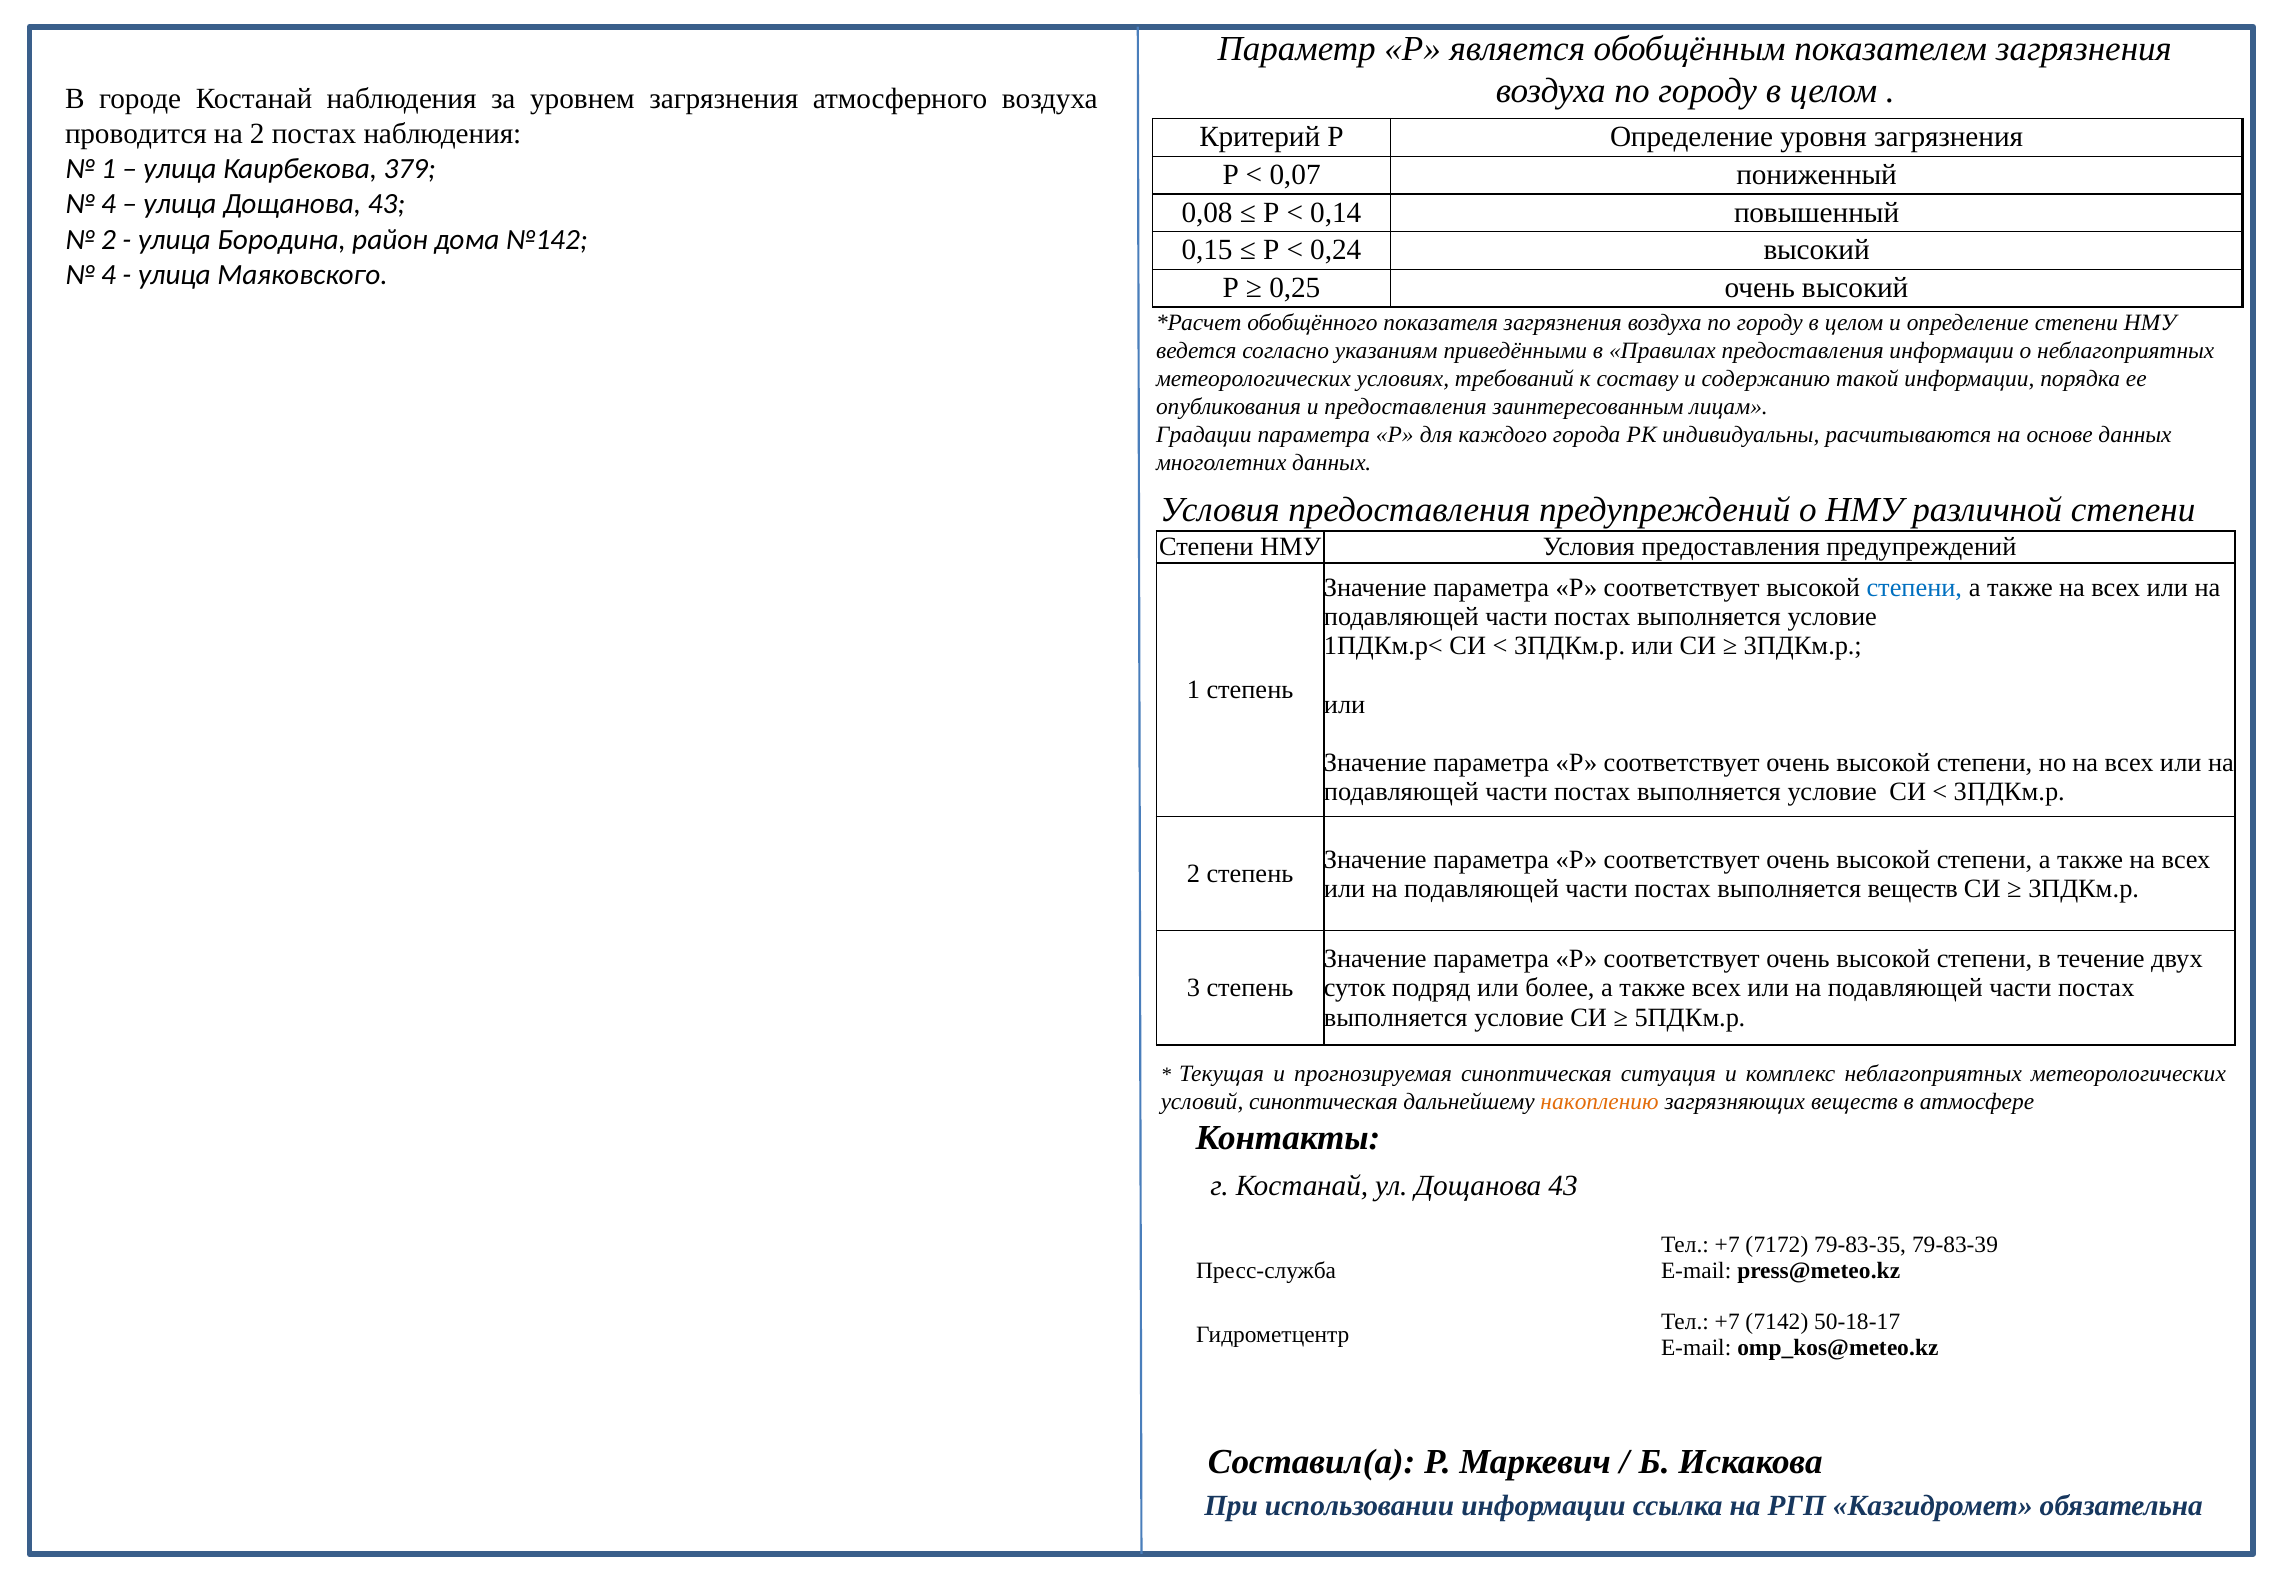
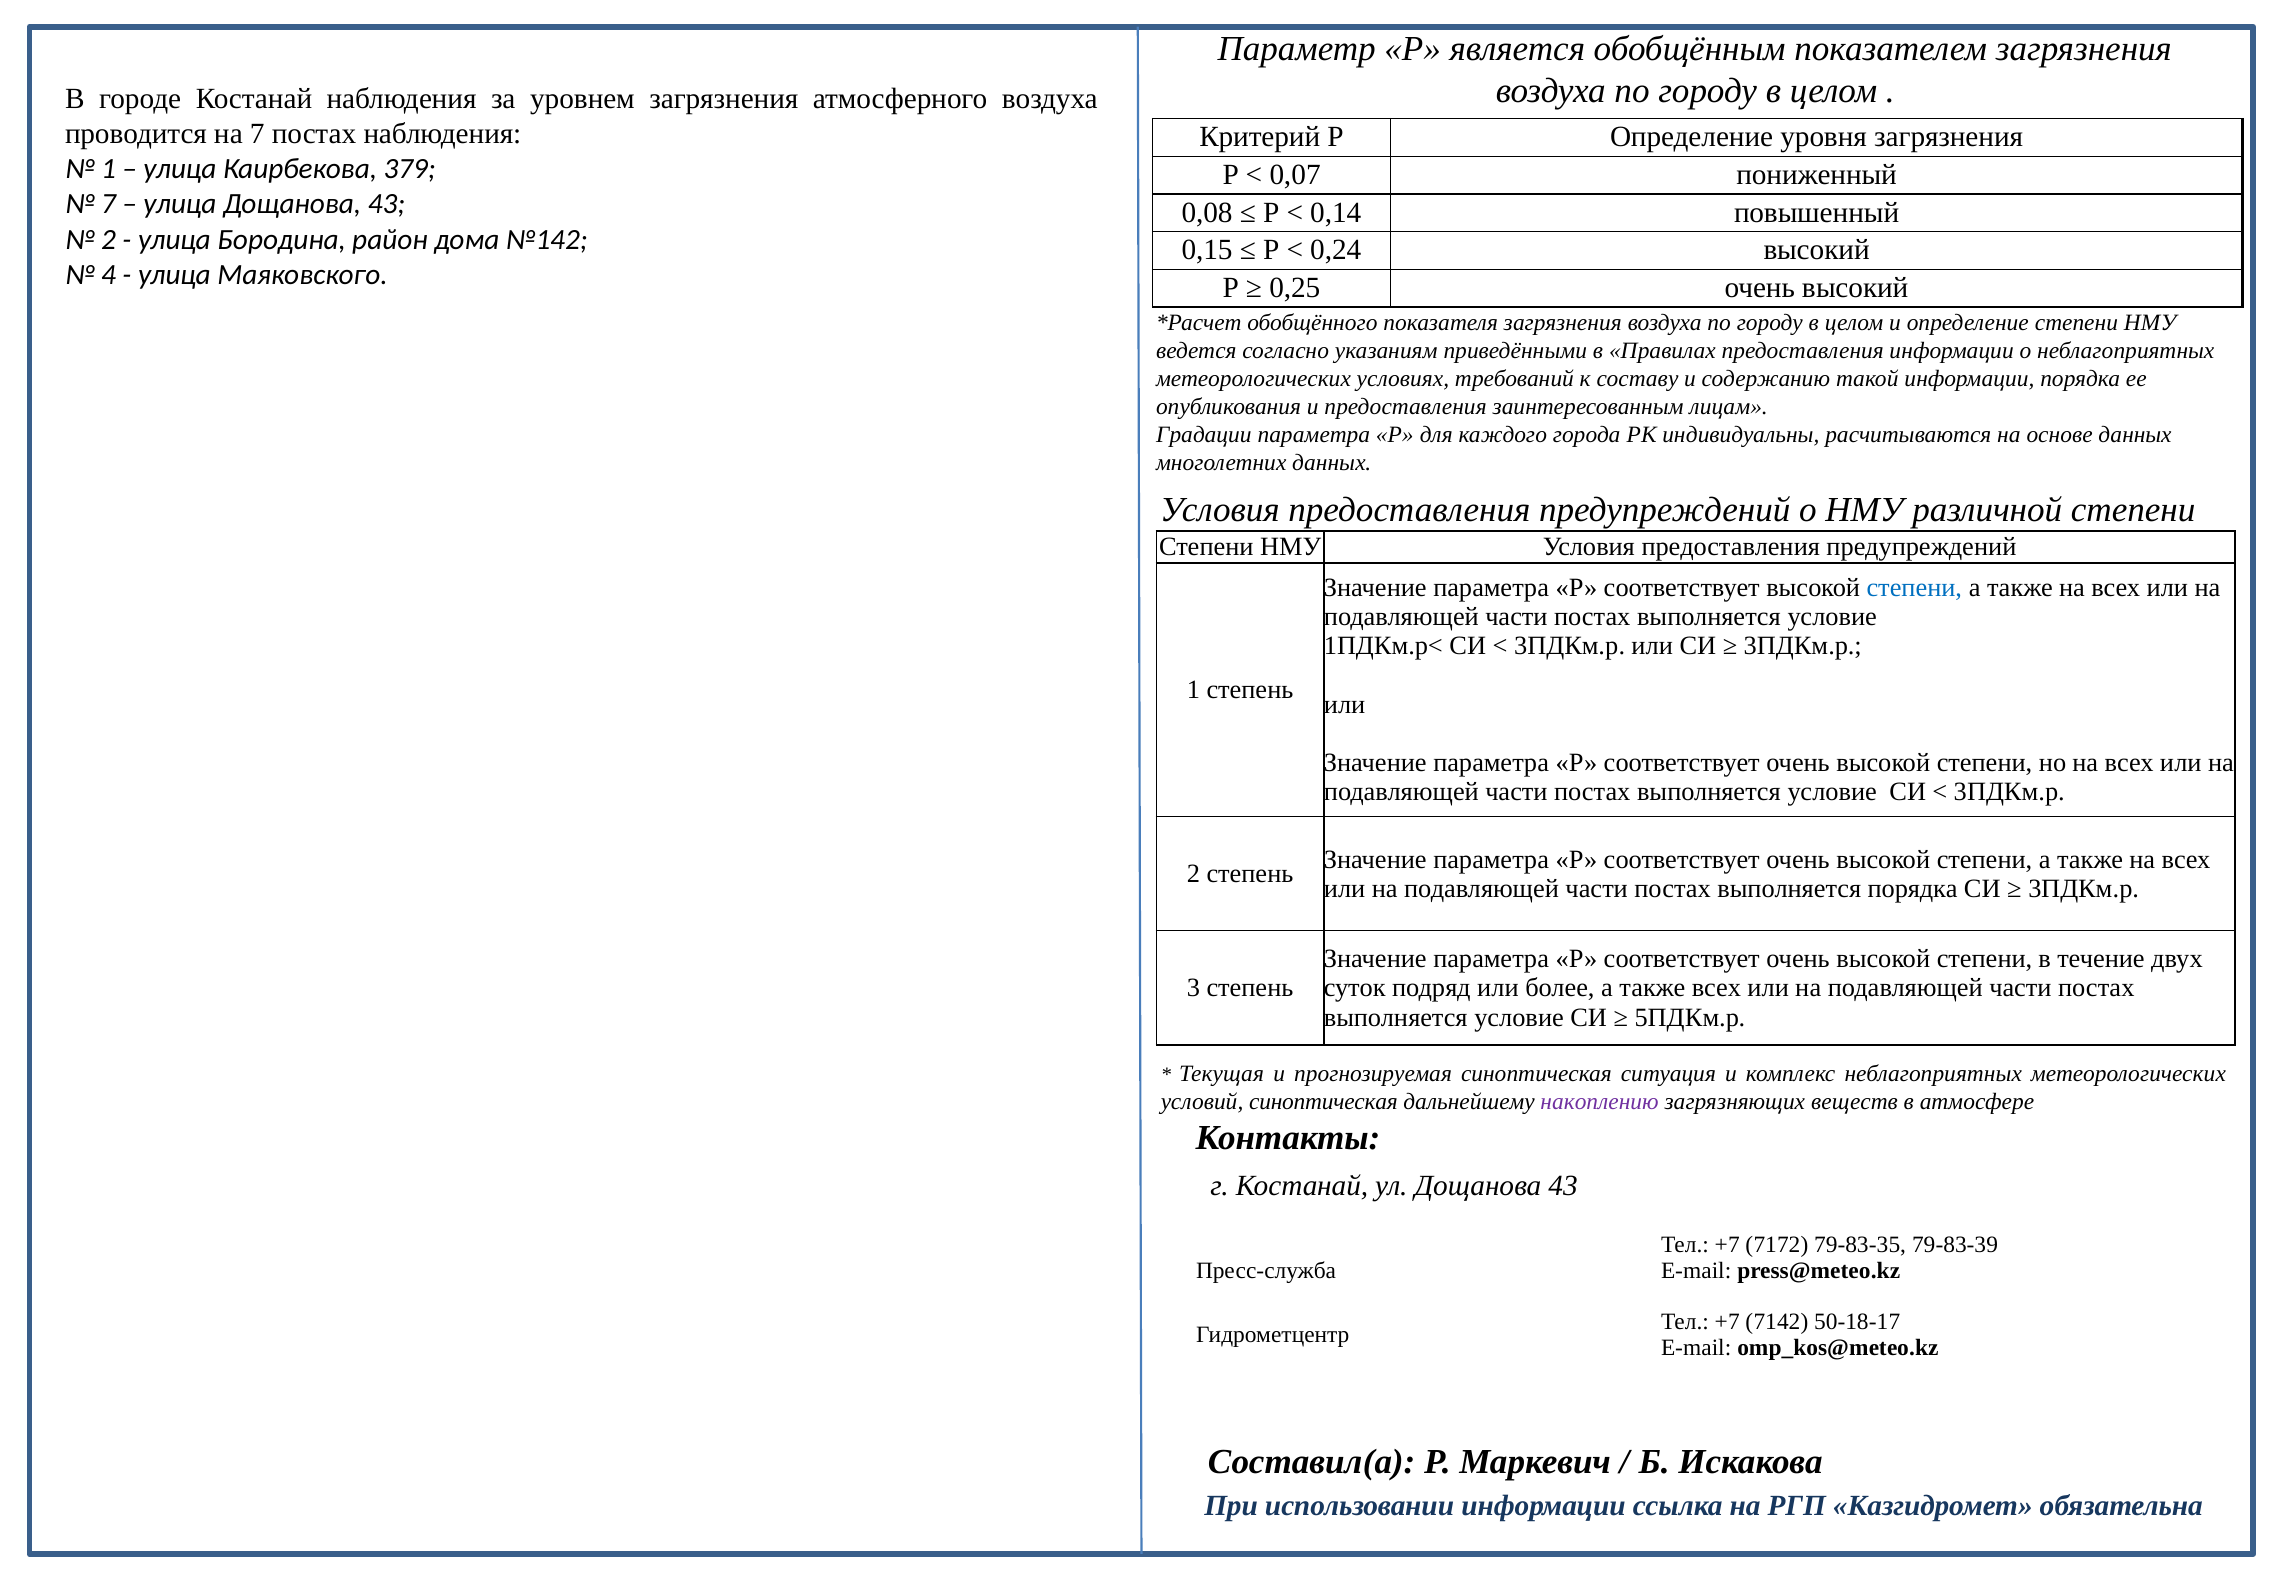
на 2: 2 -> 7
4 at (109, 204): 4 -> 7
выполняется веществ: веществ -> порядка
накоплению colour: orange -> purple
